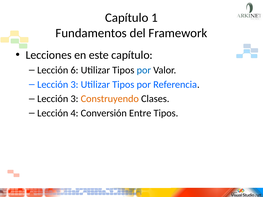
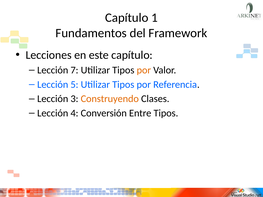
6: 6 -> 7
por at (144, 70) colour: blue -> orange
3 at (74, 85): 3 -> 5
